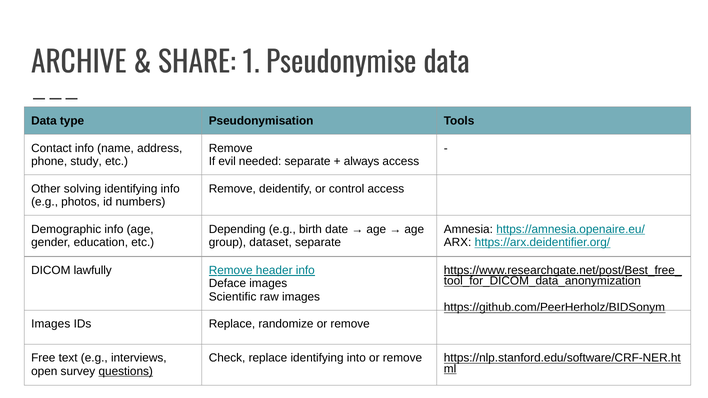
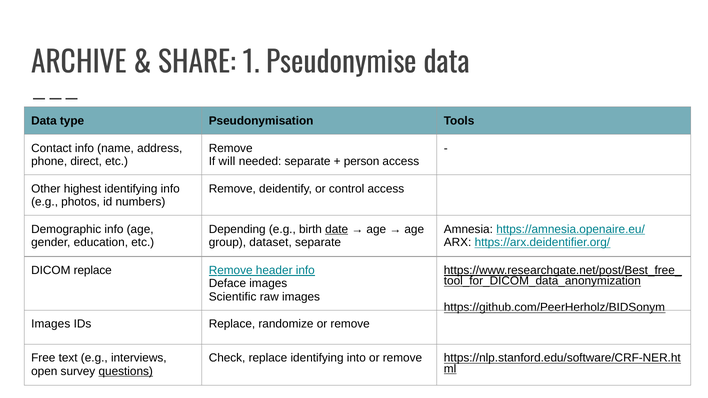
study: study -> direct
evil: evil -> will
always: always -> person
solving: solving -> highest
date underline: none -> present
DICOM lawfully: lawfully -> replace
